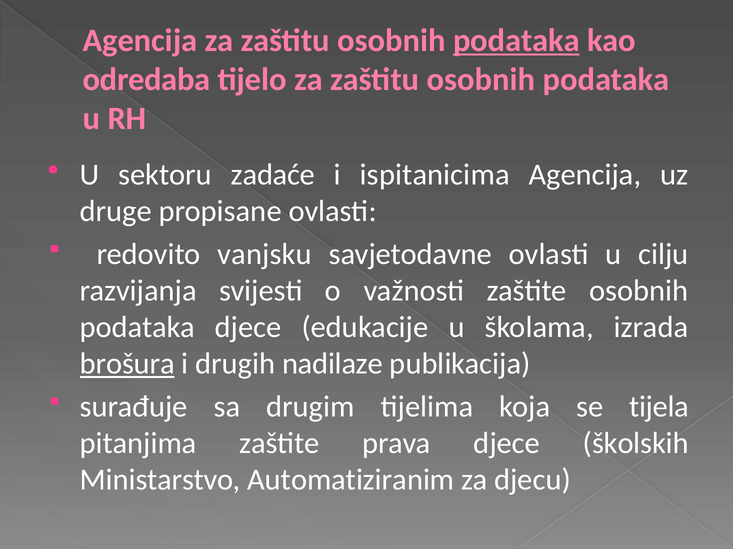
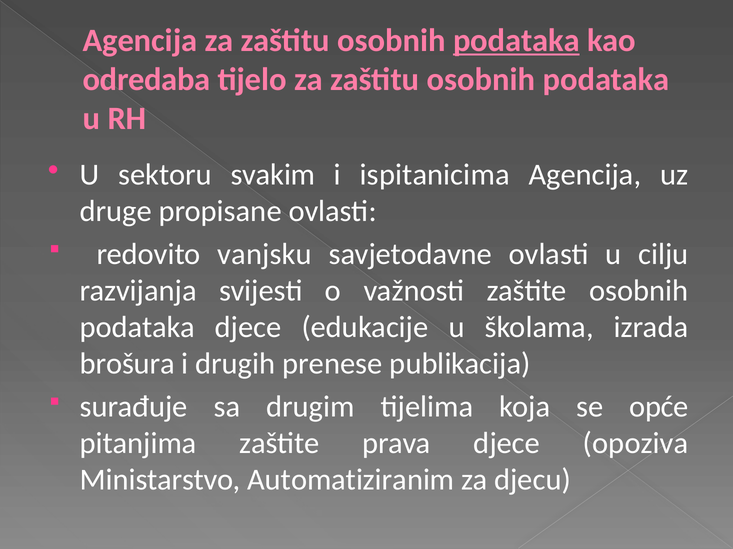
zadaće: zadaće -> svakim
brošura underline: present -> none
nadilaze: nadilaze -> prenese
tijela: tijela -> opće
školskih: školskih -> opoziva
